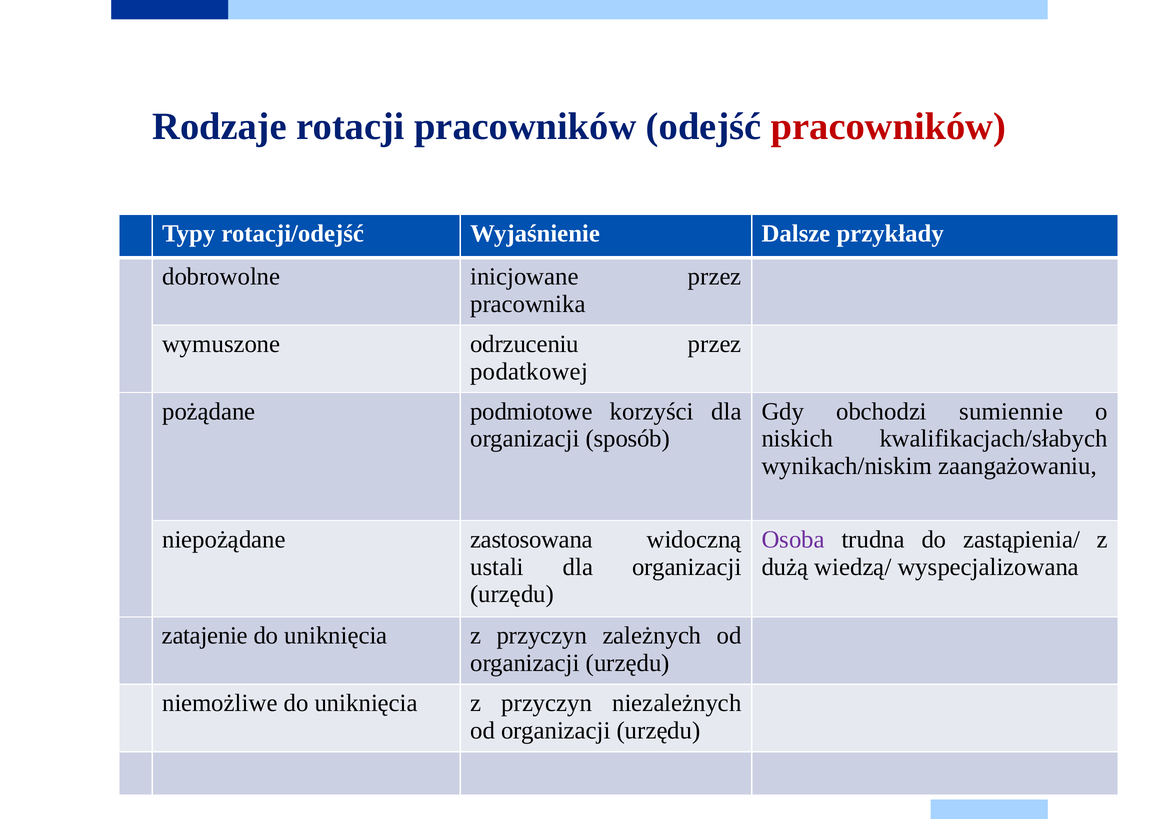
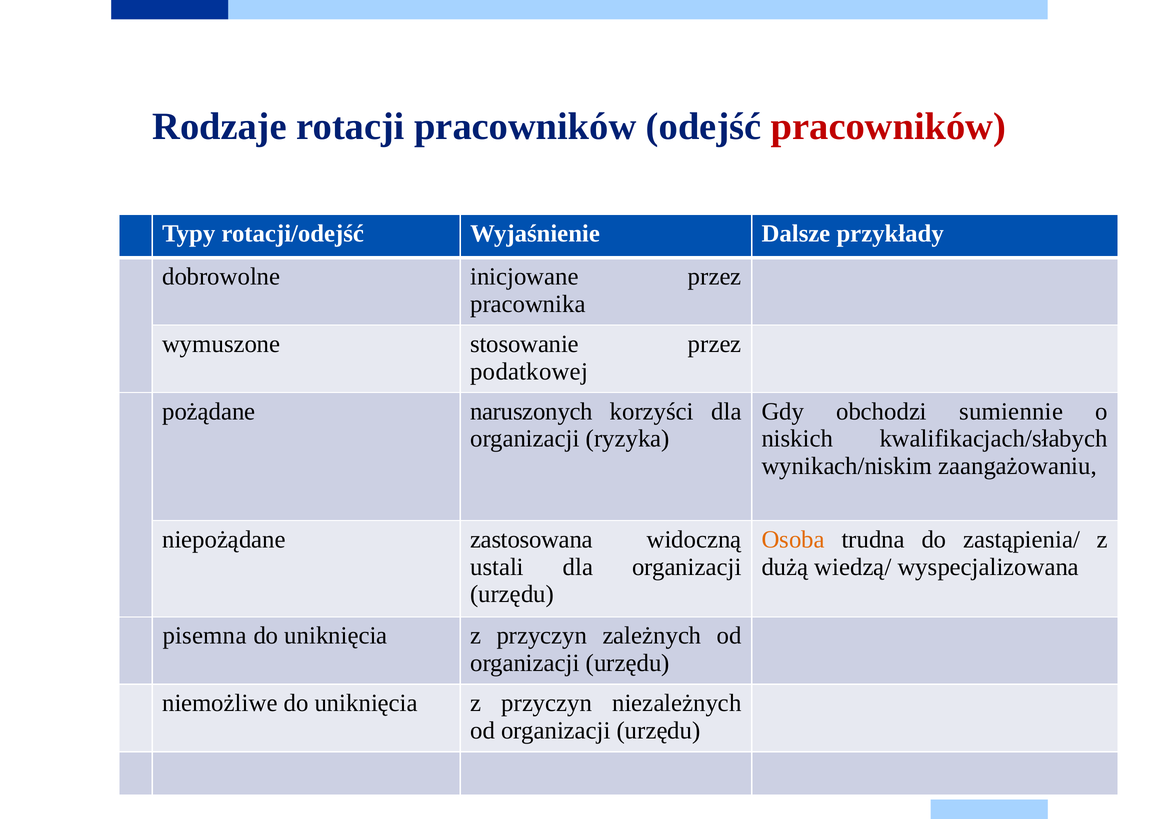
odrzuceniu: odrzuceniu -> stosowanie
podmiotowe: podmiotowe -> naruszonych
sposób: sposób -> ryzyka
Osoba colour: purple -> orange
zatajenie: zatajenie -> pisemna
